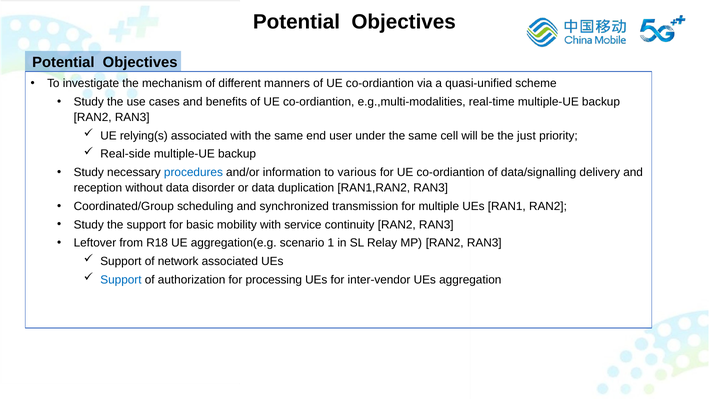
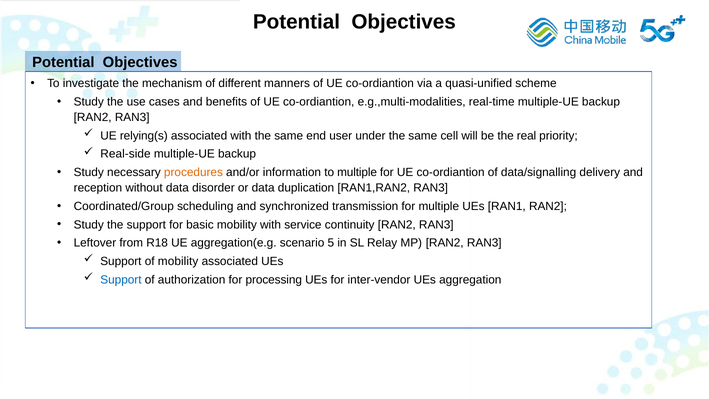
just: just -> real
procedures colour: blue -> orange
to various: various -> multiple
1: 1 -> 5
of network: network -> mobility
